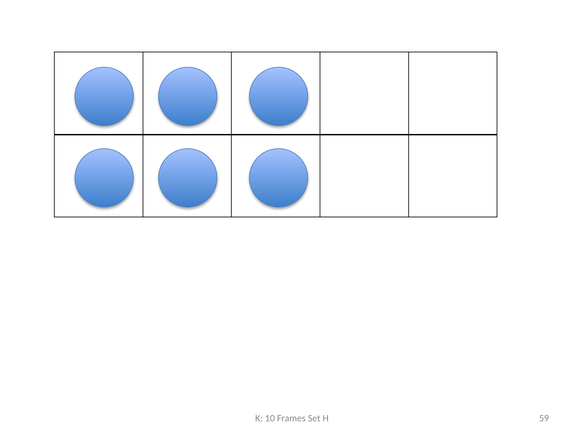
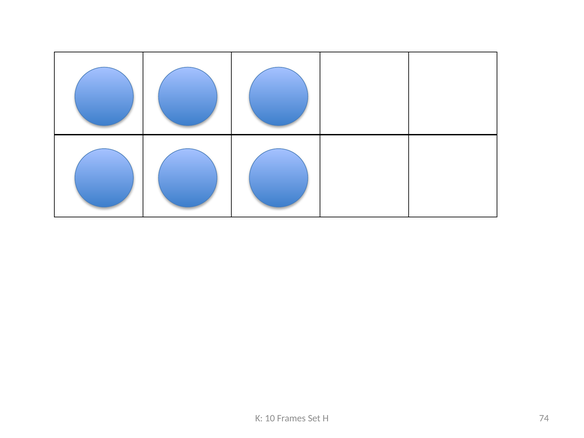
59: 59 -> 74
